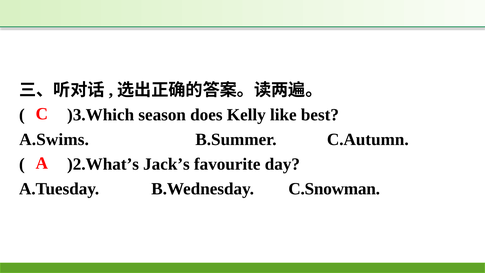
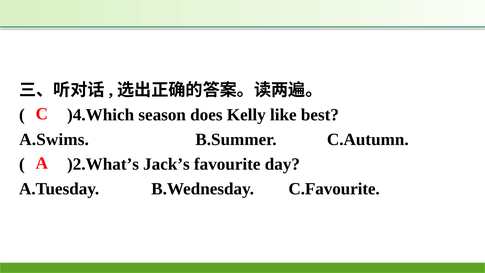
)3.Which: )3.Which -> )4.Which
C.Snowman: C.Snowman -> C.Favourite
